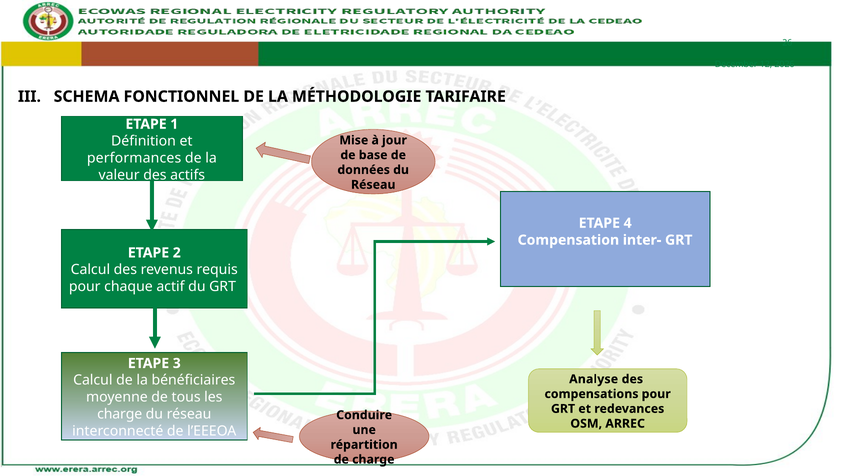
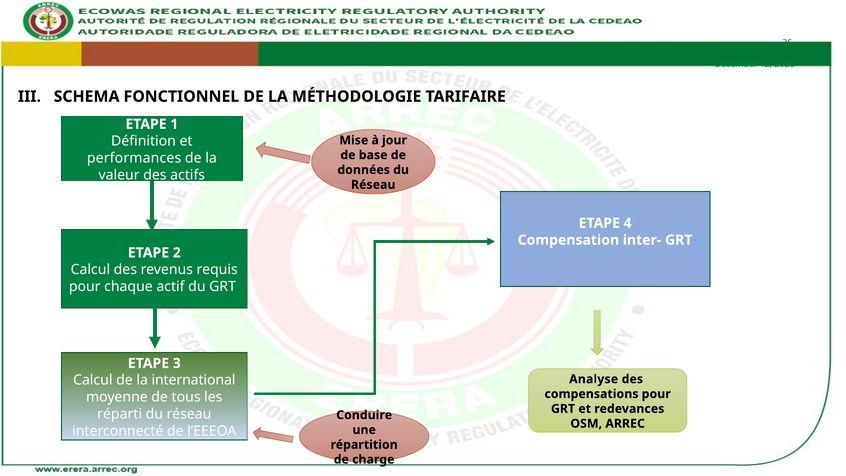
bénéficiaires: bénéficiaires -> international
charge at (120, 414): charge -> réparti
